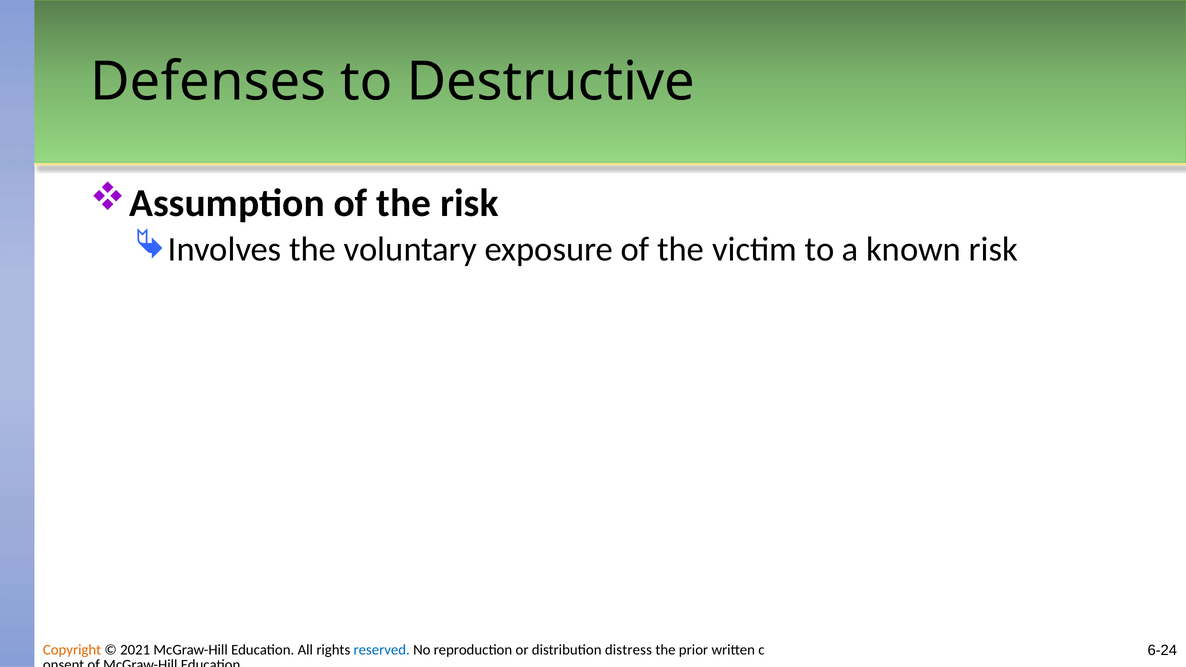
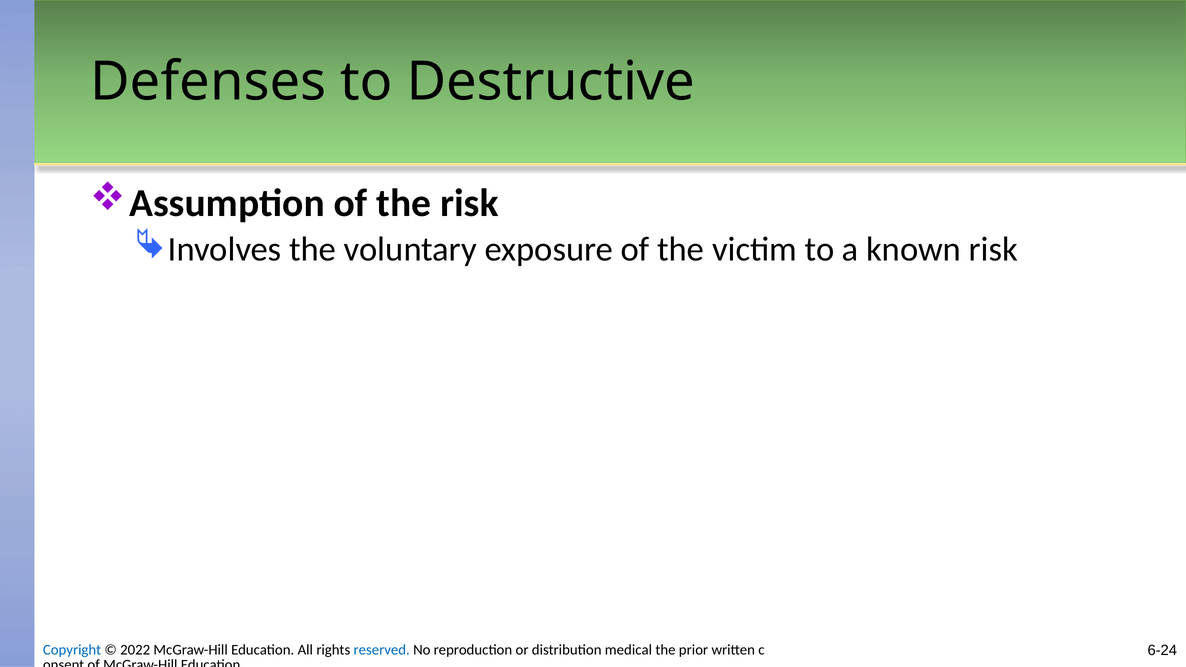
Copyright colour: orange -> blue
2021: 2021 -> 2022
distress: distress -> medical
